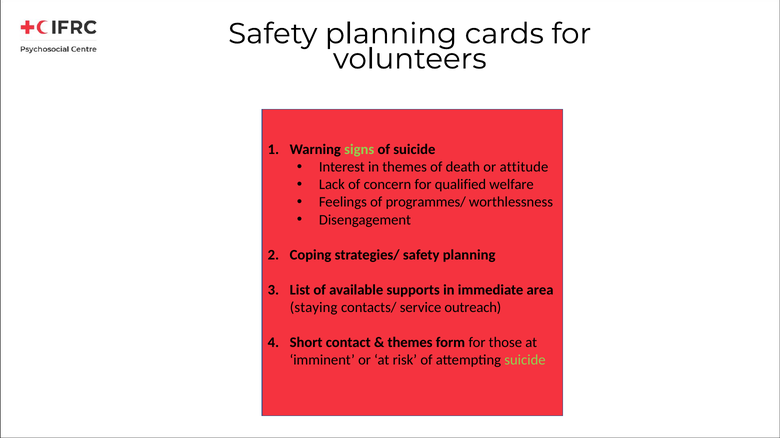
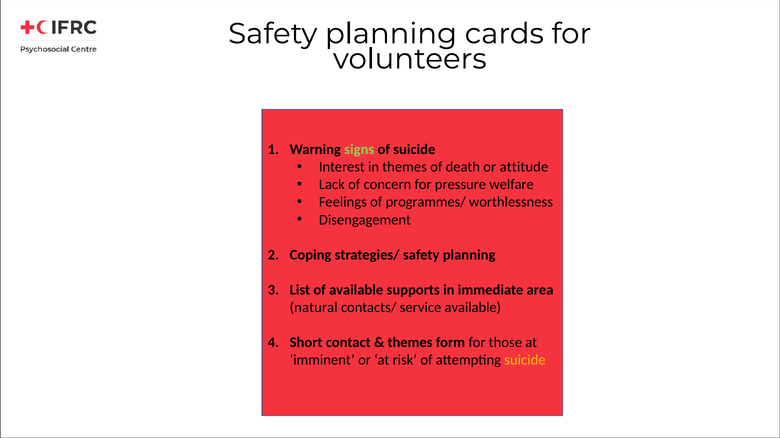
qualified: qualified -> pressure
staying: staying -> natural
service outreach: outreach -> available
suicide at (525, 360) colour: light green -> yellow
